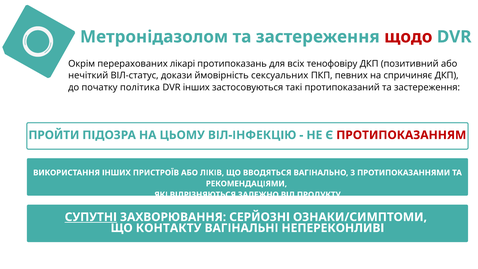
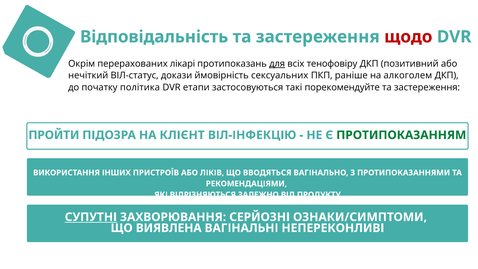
Метронідазолом: Метронідазолом -> Відповідальність
для underline: none -> present
певних: певних -> раніше
спричиняє: спричиняє -> алкоголем
DVR інших: інших -> етапи
протипоказаний: протипоказаний -> порекомендуйте
ЦЬОМУ: ЦЬОМУ -> КЛІЄНТ
ПРОТИПОКАЗАННЯМ colour: red -> green
КОНТАКТУ: КОНТАКТУ -> ВИЯВЛЕНА
